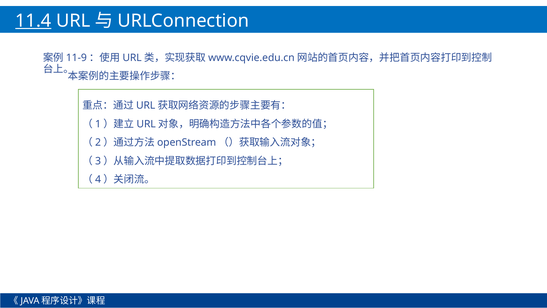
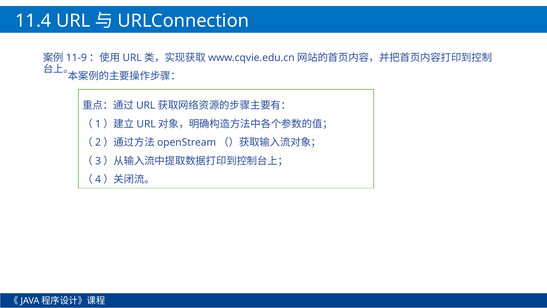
11.4 underline: present -> none
